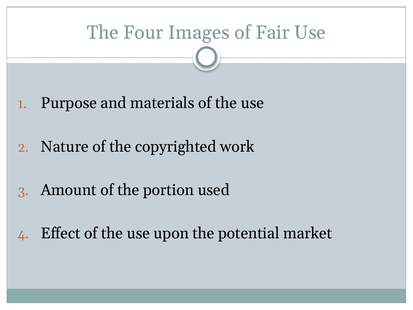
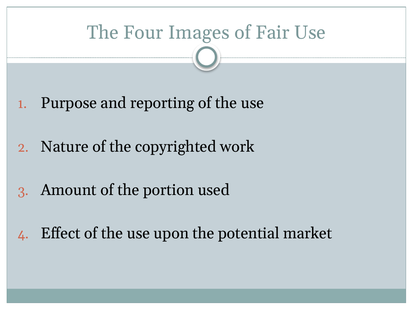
materials: materials -> reporting
